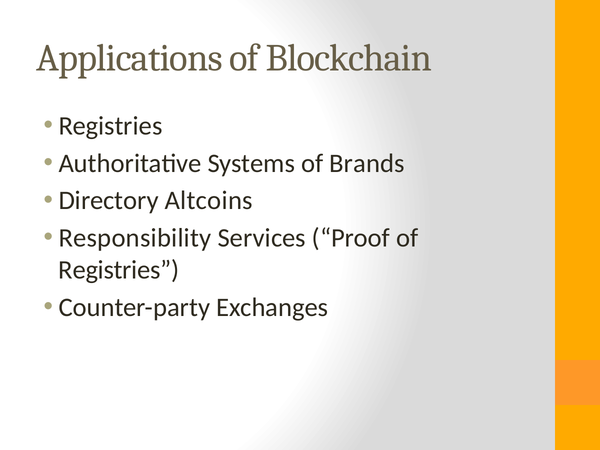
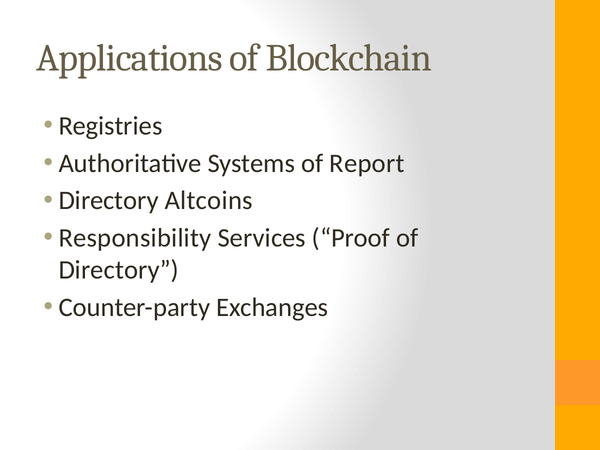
Brands: Brands -> Report
Registries at (119, 270): Registries -> Directory
